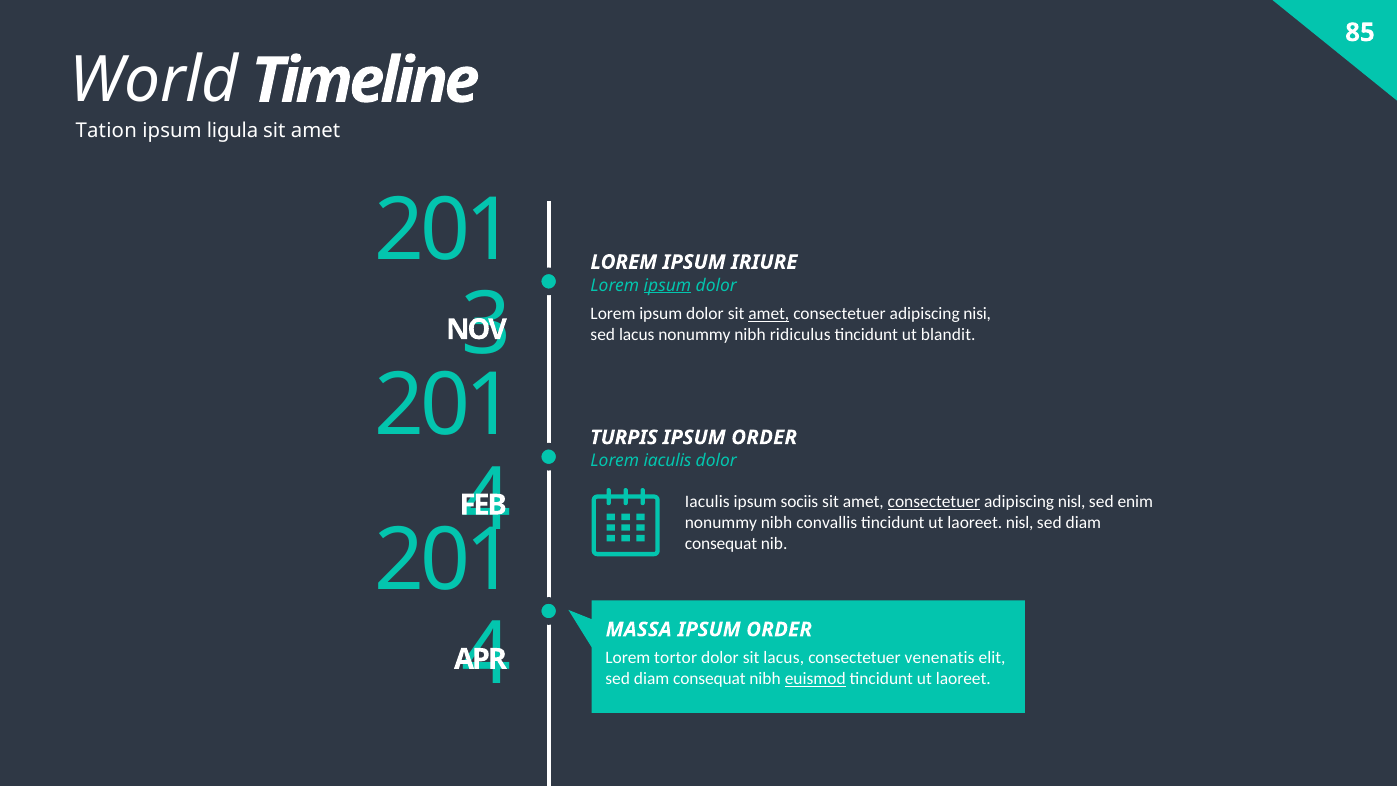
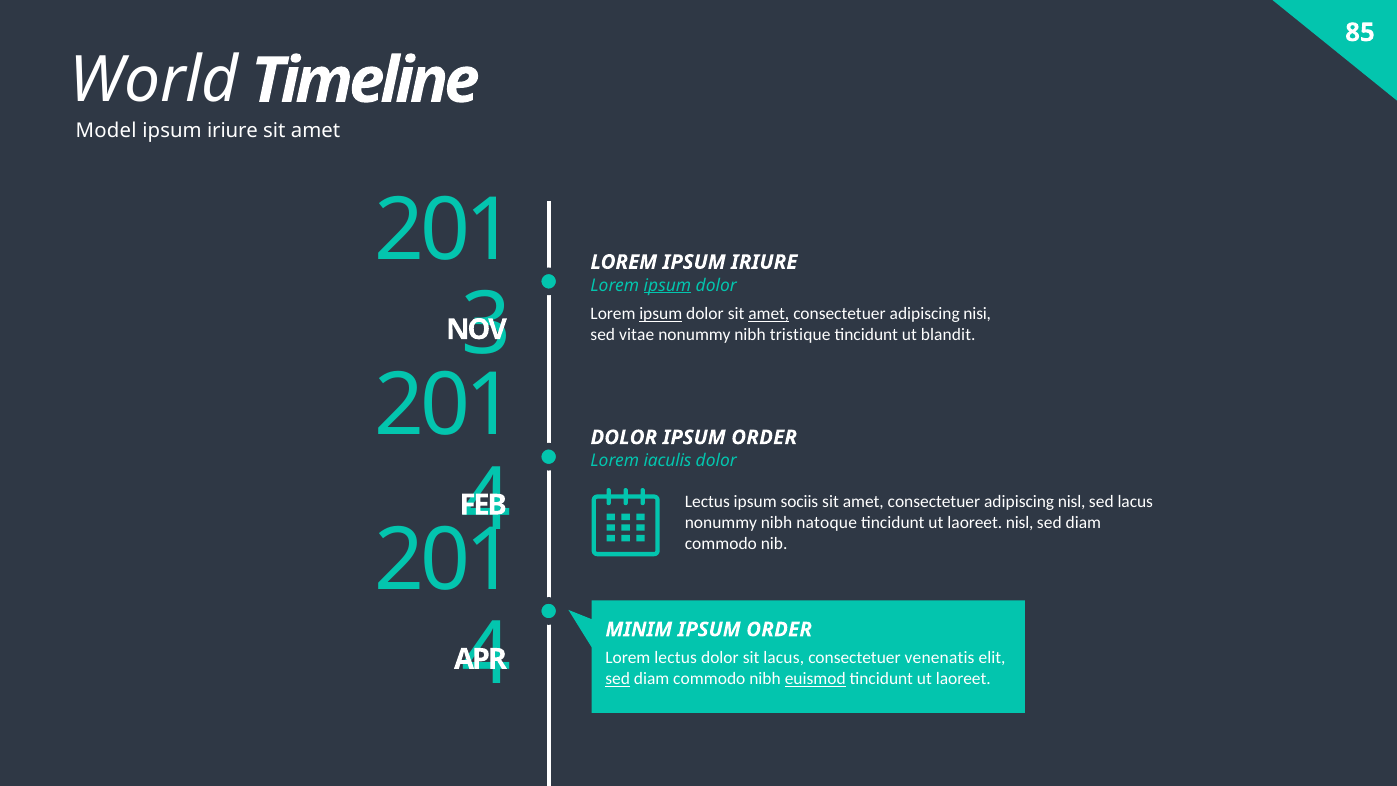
Tation: Tation -> Model
ligula at (233, 131): ligula -> iriure
ipsum at (661, 314) underline: none -> present
sed lacus: lacus -> vitae
ridiculus: ridiculus -> tristique
TURPIS at (624, 437): TURPIS -> DOLOR
Iaculis at (707, 502): Iaculis -> Lectus
consectetuer at (934, 502) underline: present -> none
sed enim: enim -> lacus
convallis: convallis -> natoque
consequat at (721, 544): consequat -> commodo
MASSA: MASSA -> MINIM
Lorem tortor: tortor -> lectus
sed at (618, 679) underline: none -> present
consequat at (709, 679): consequat -> commodo
